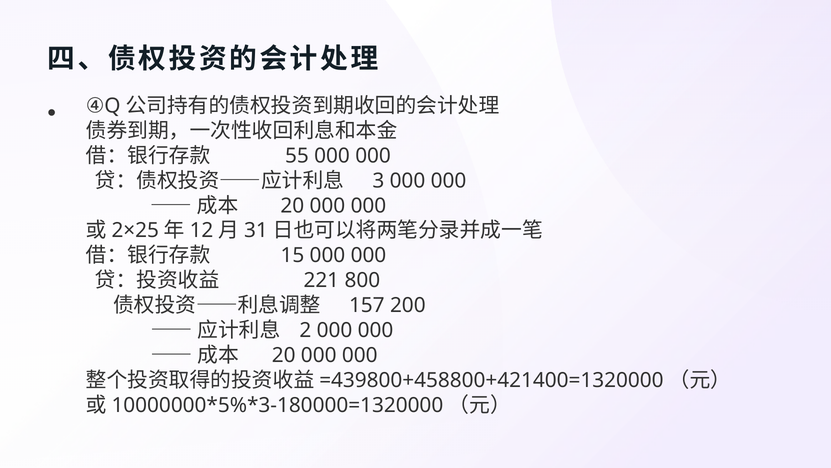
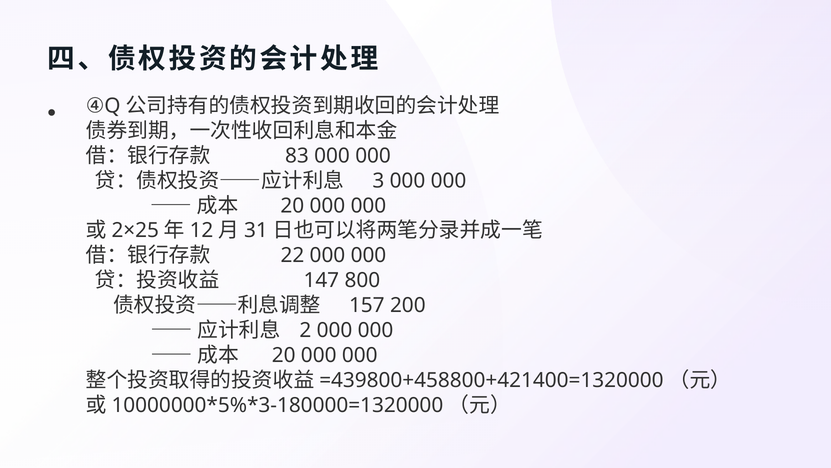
55: 55 -> 83
15: 15 -> 22
221: 221 -> 147
